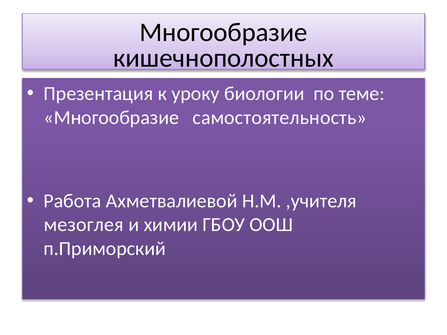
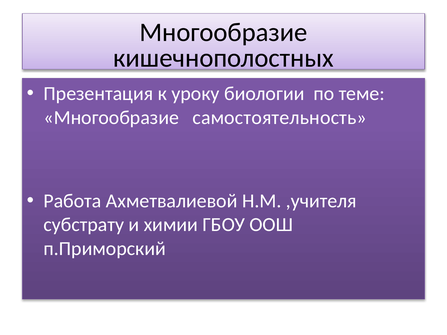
мезоглея: мезоглея -> субстрату
